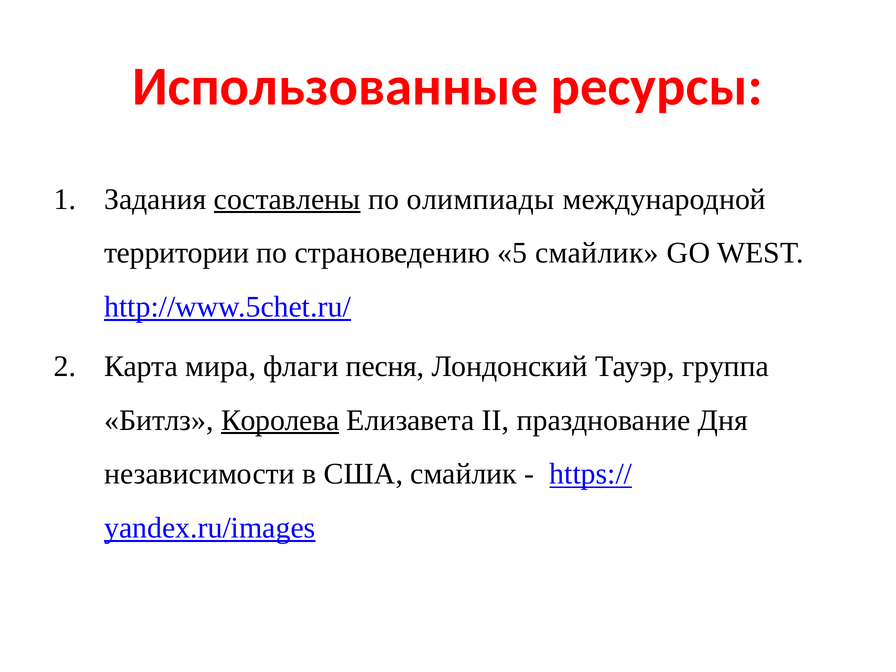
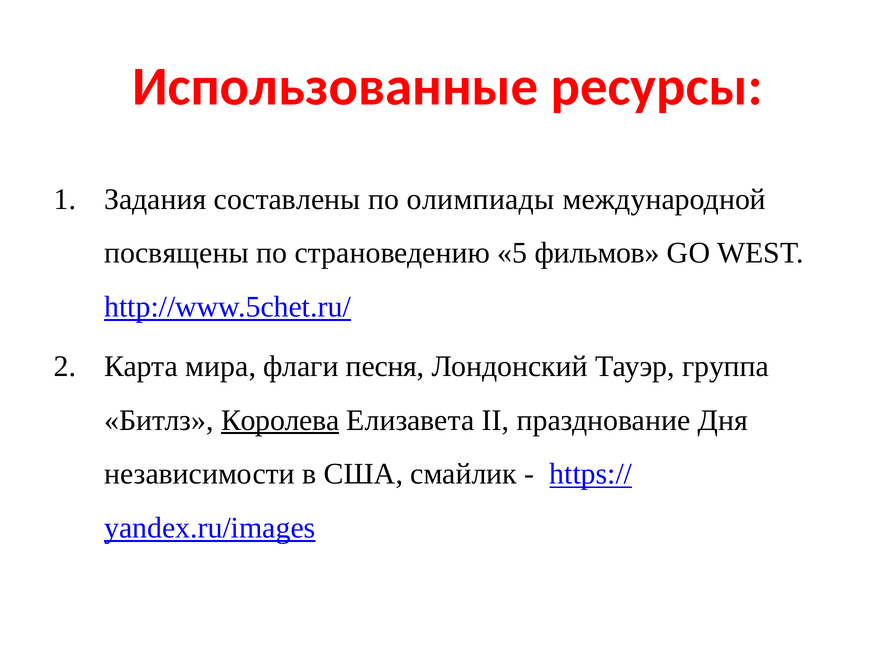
составлены underline: present -> none
территории: территории -> посвящены
5 смайлик: смайлик -> фильмов
